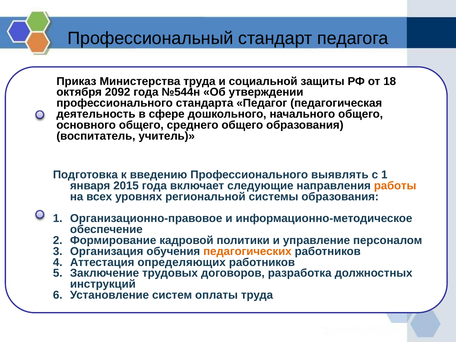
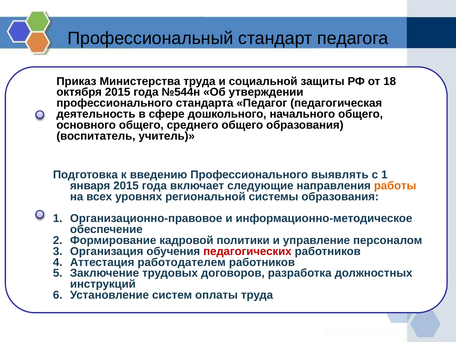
октября 2092: 2092 -> 2015
педагогических colour: orange -> red
определяющих: определяющих -> работодателем
